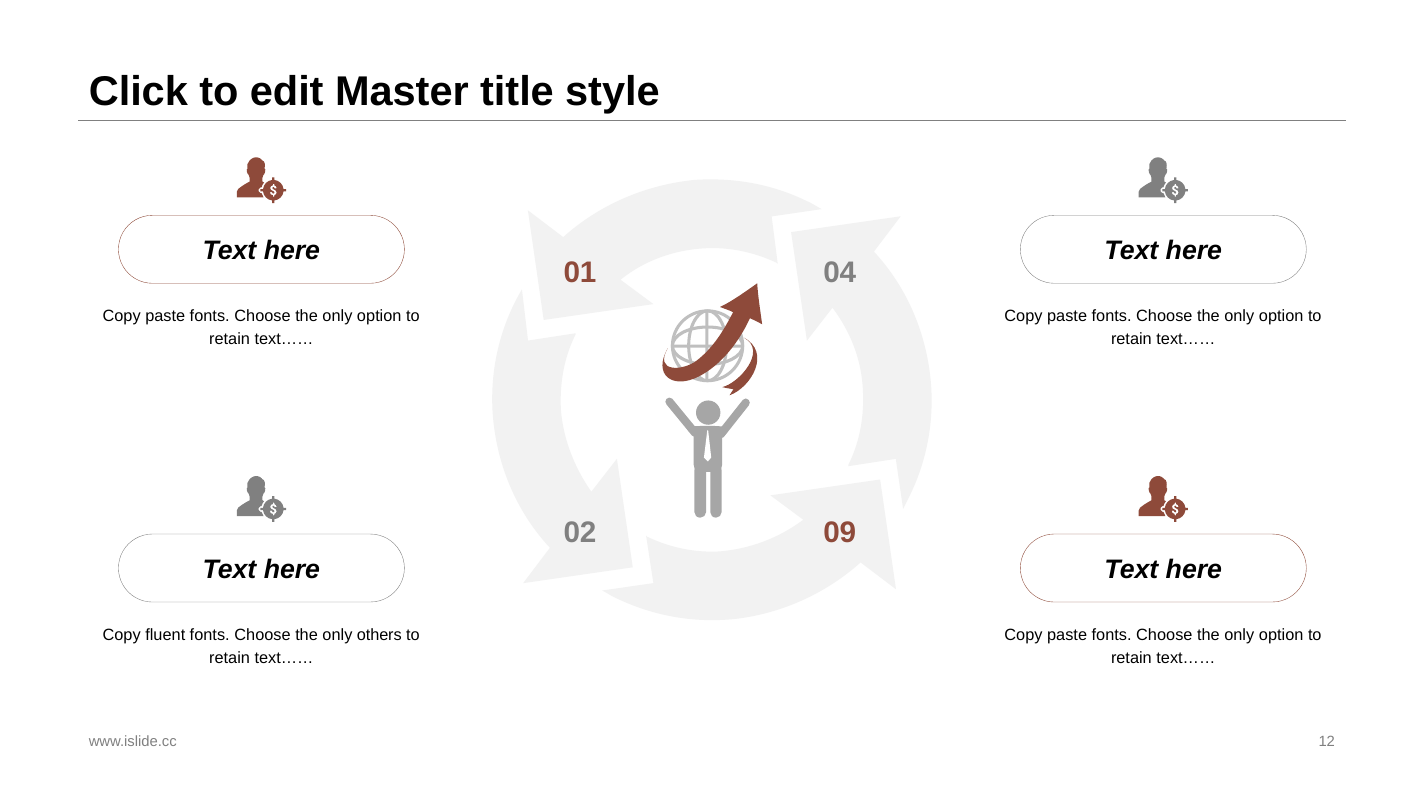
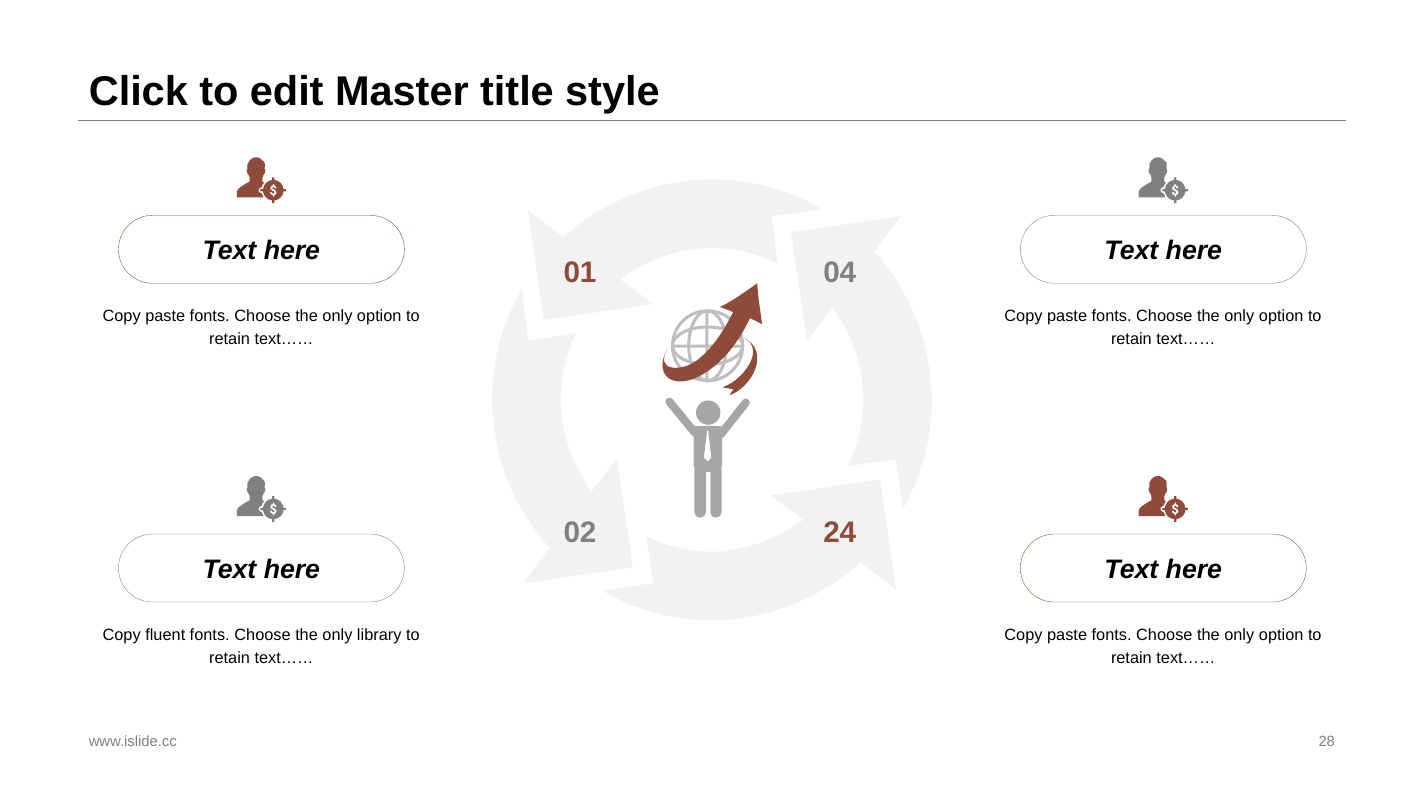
09: 09 -> 24
others: others -> library
12: 12 -> 28
